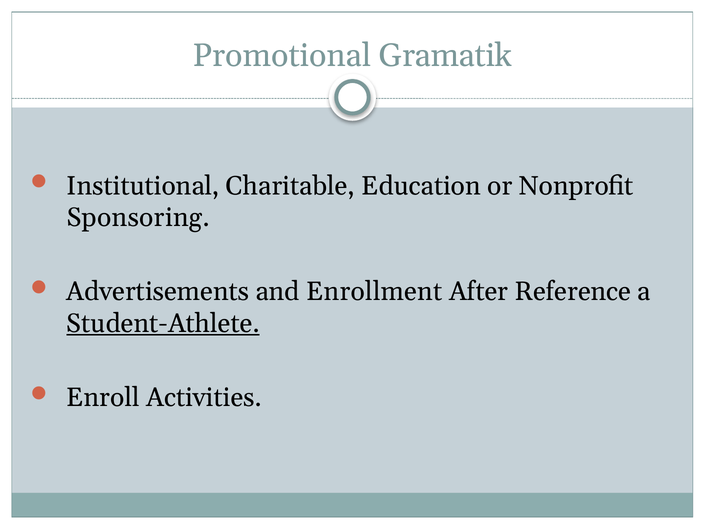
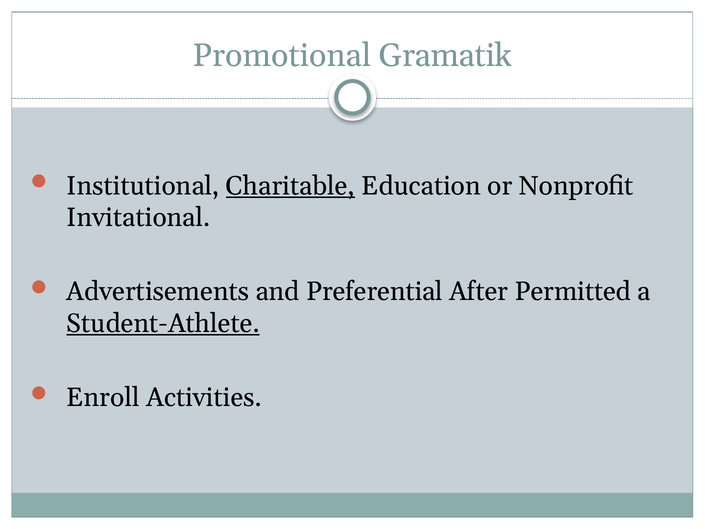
Charitable underline: none -> present
Sponsoring: Sponsoring -> Invitational
Enrollment: Enrollment -> Preferential
Reference: Reference -> Permitted
